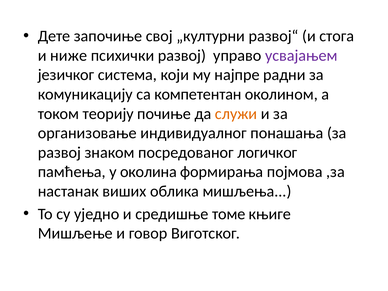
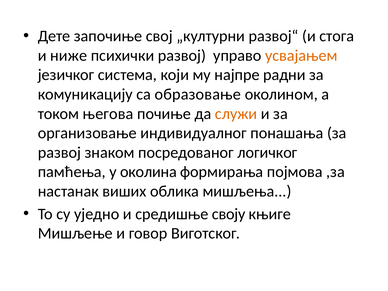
усвајањем colour: purple -> orange
компетентан: компетентан -> образовање
теорију: теорију -> његова
томе: томе -> своју
